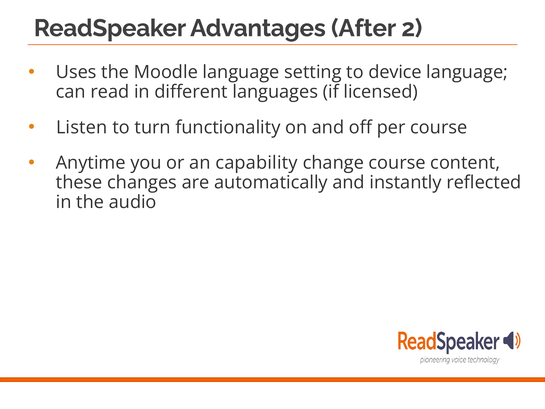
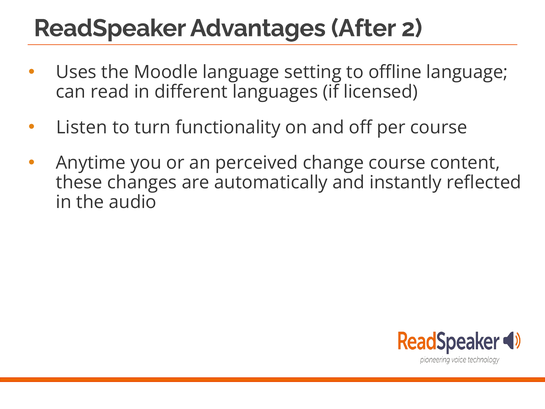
device: device -> offline
capability: capability -> perceived
